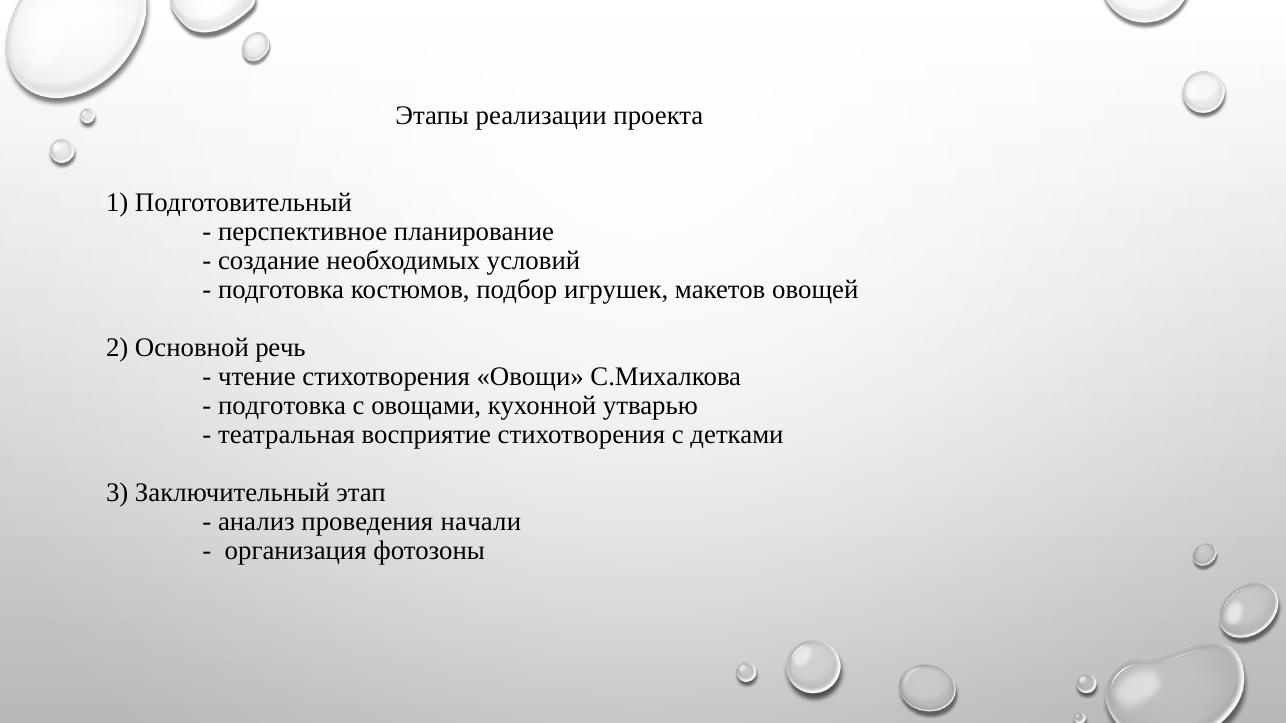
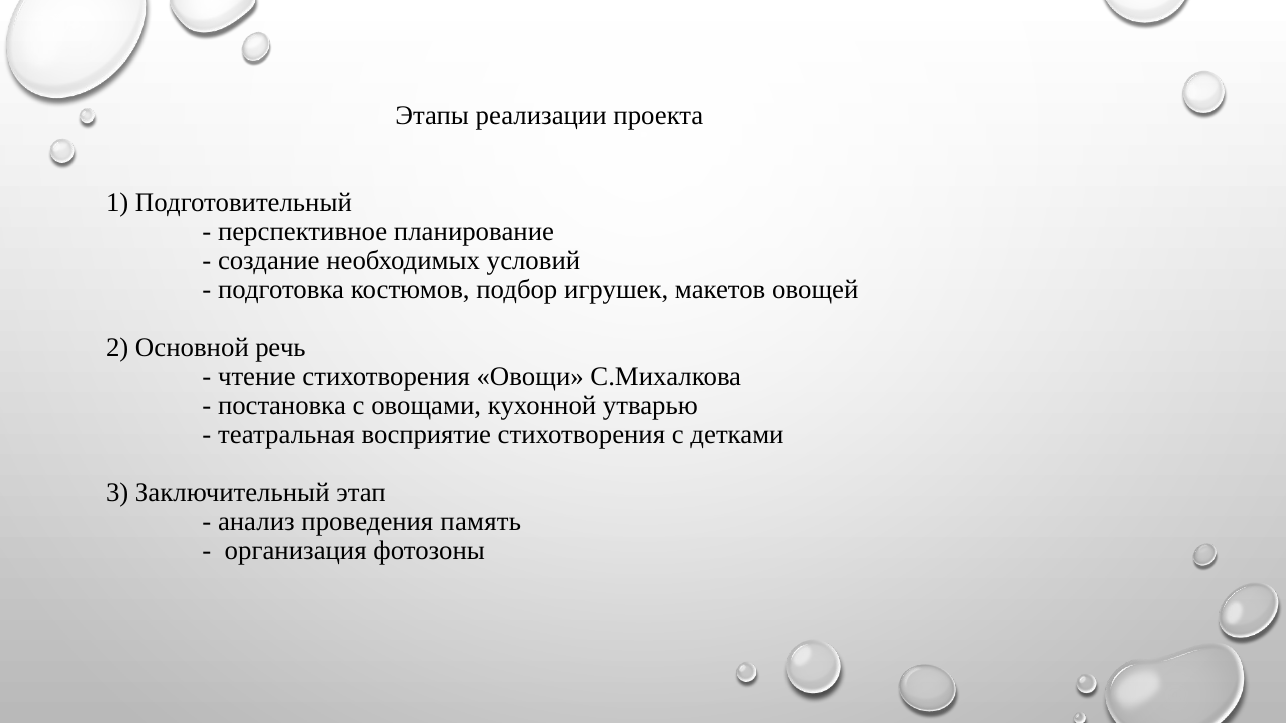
подготовка at (282, 406): подготовка -> постановка
начали: начали -> память
